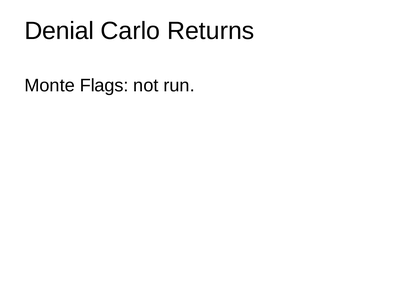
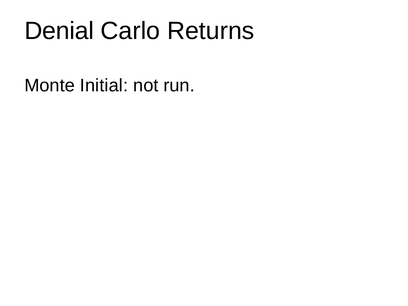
Flags: Flags -> Initial
